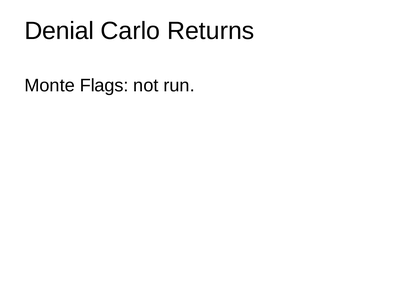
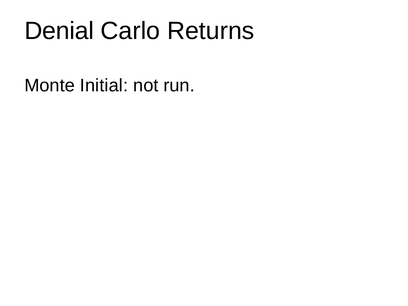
Flags: Flags -> Initial
